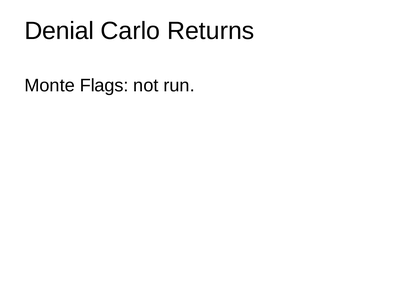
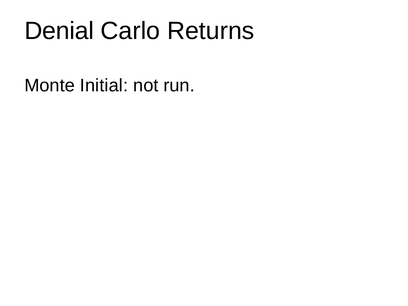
Flags: Flags -> Initial
